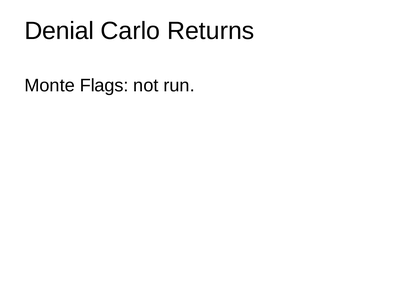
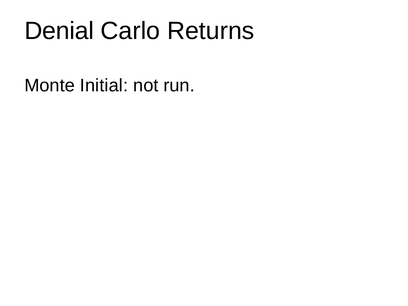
Flags: Flags -> Initial
